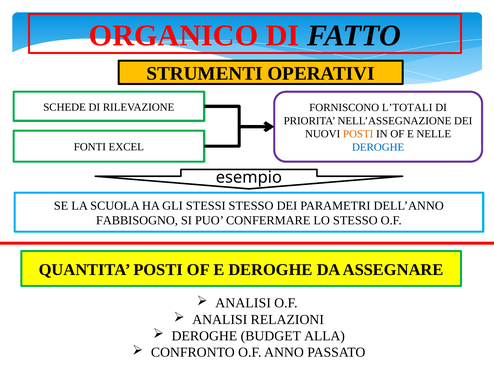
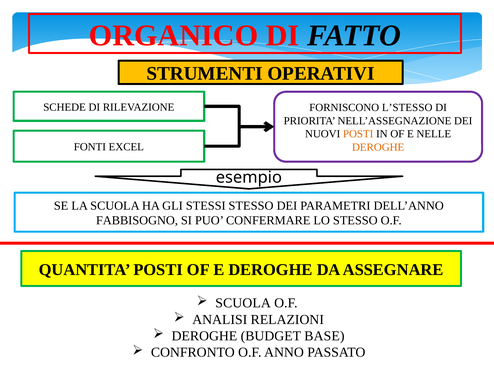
L’TOTALI: L’TOTALI -> L’STESSO
DEROGHE at (378, 147) colour: blue -> orange
ANALISI at (243, 303): ANALISI -> SCUOLA
ALLA: ALLA -> BASE
